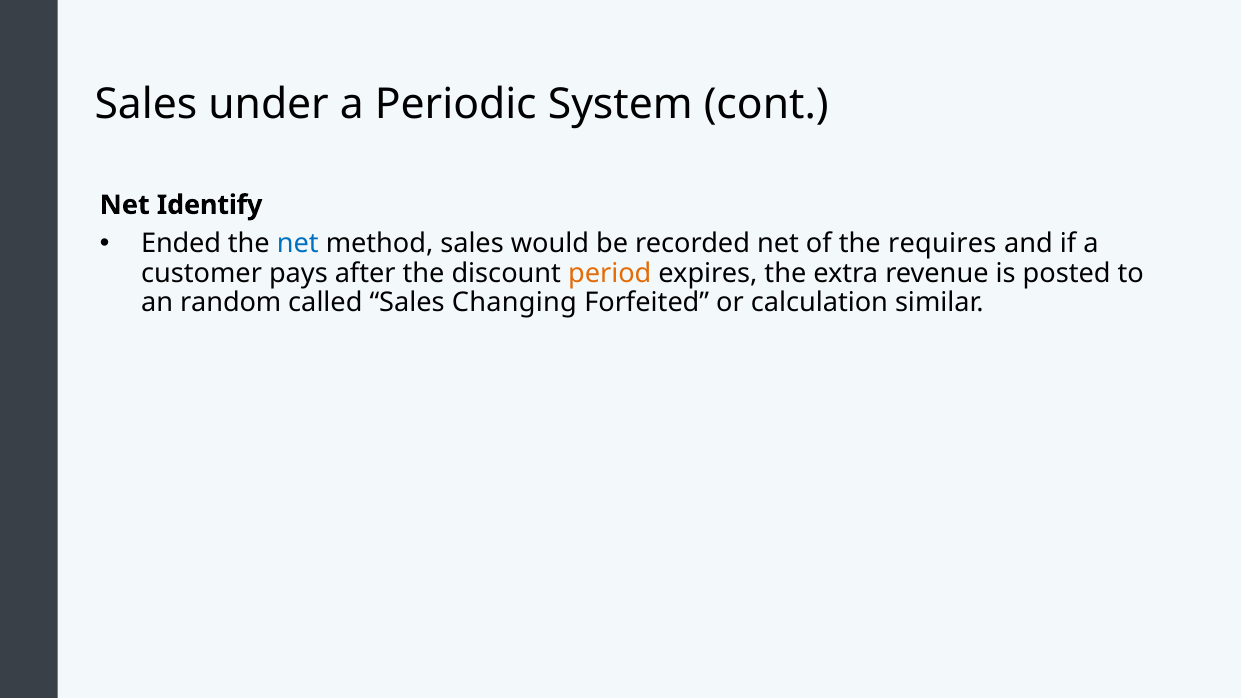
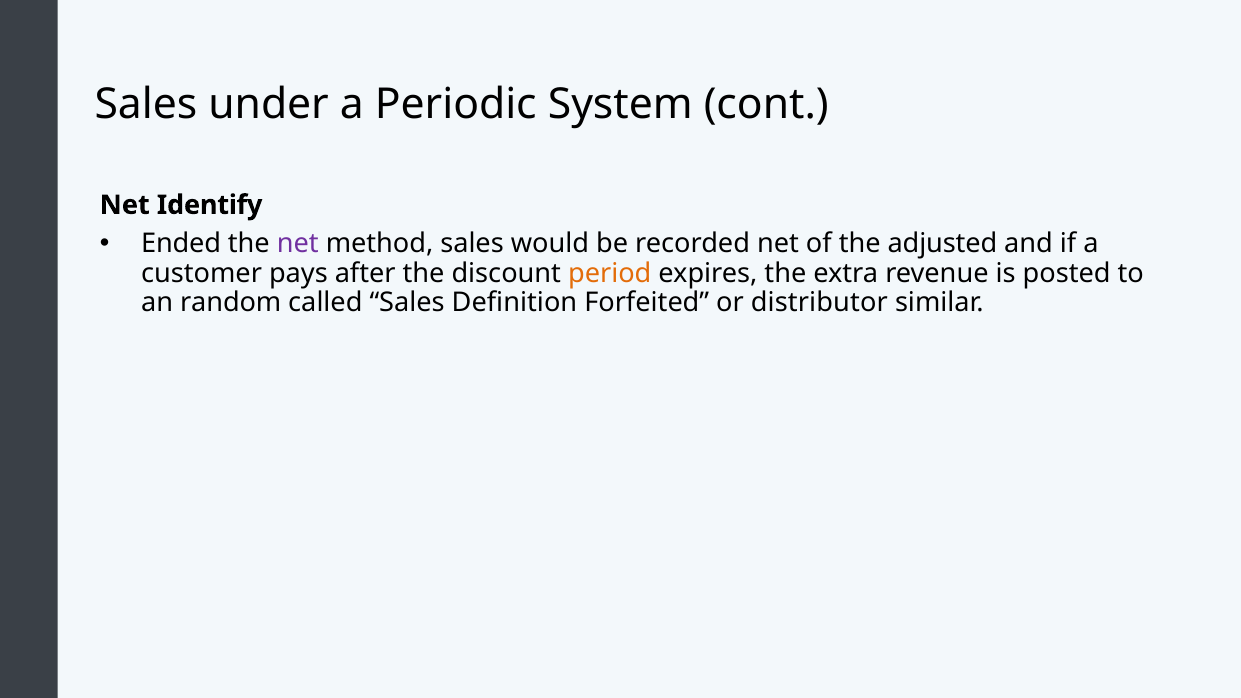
net at (298, 244) colour: blue -> purple
requires: requires -> adjusted
Changing: Changing -> Definition
calculation: calculation -> distributor
